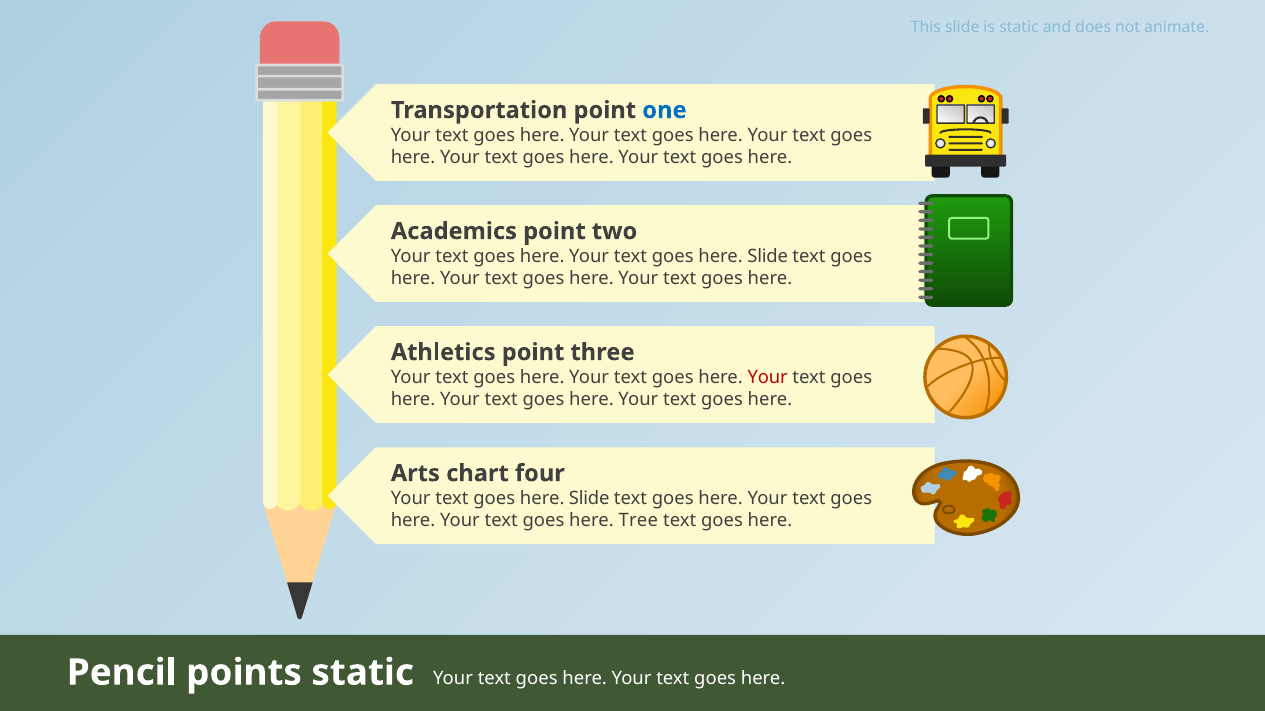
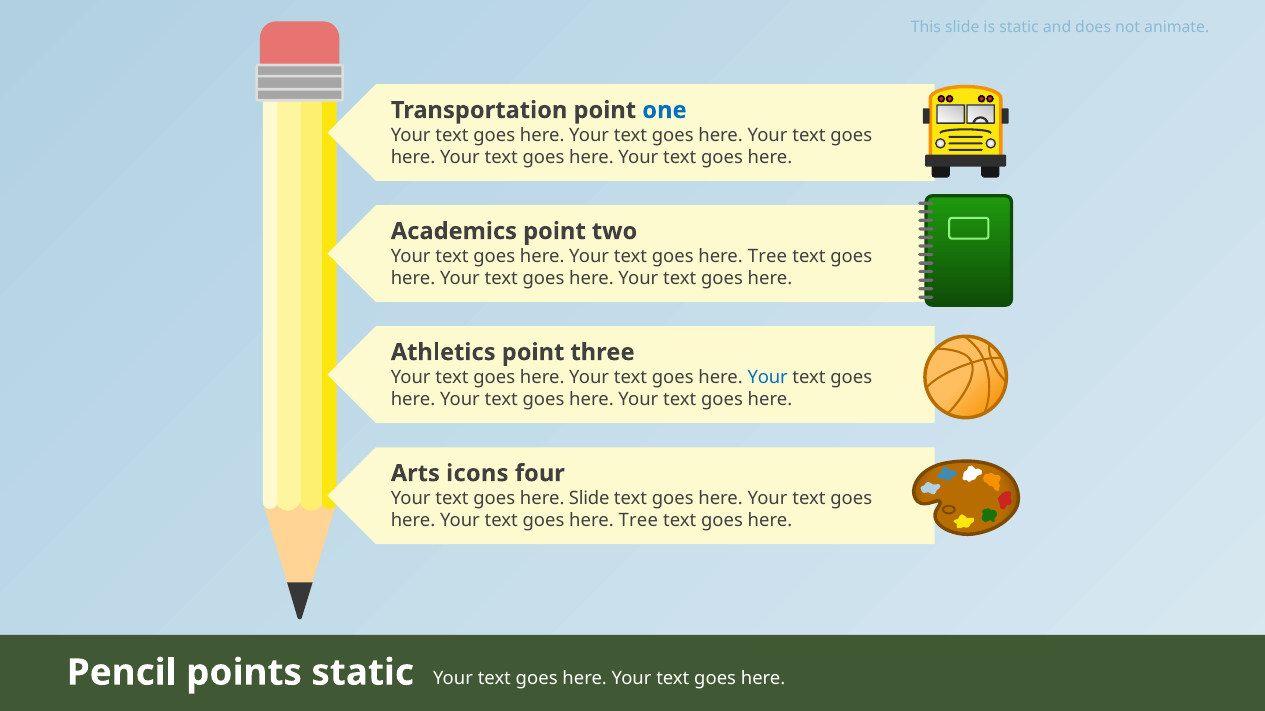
Slide at (768, 256): Slide -> Tree
Your at (768, 378) colour: red -> blue
chart: chart -> icons
